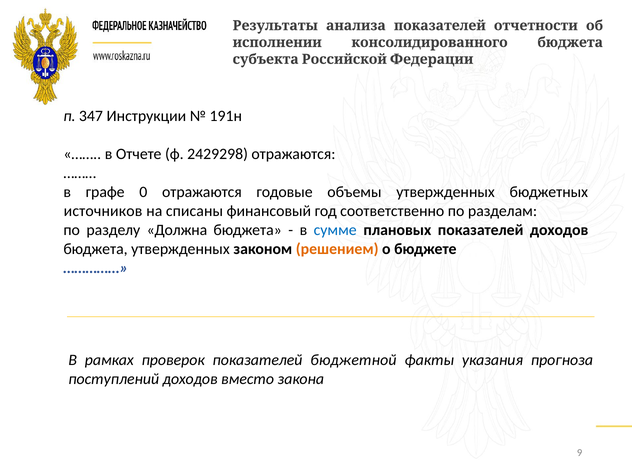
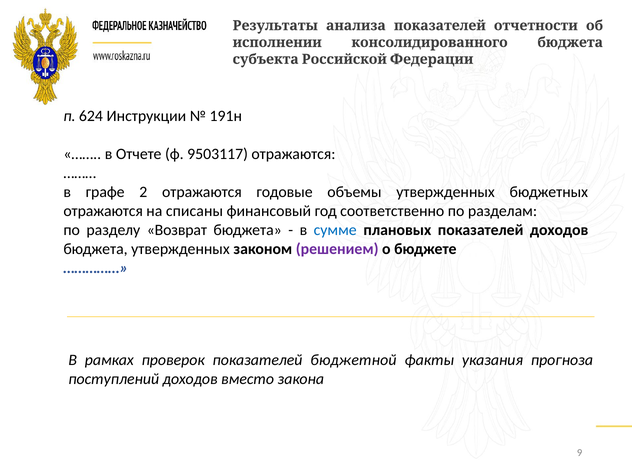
347: 347 -> 624
2429298: 2429298 -> 9503117
0: 0 -> 2
источников at (103, 211): источников -> отражаются
Должна: Должна -> Возврат
решением colour: orange -> purple
